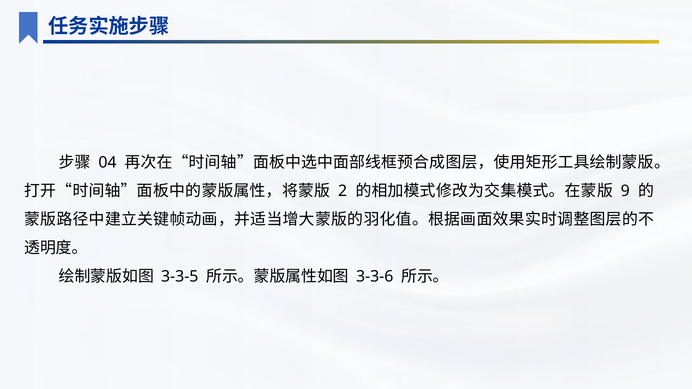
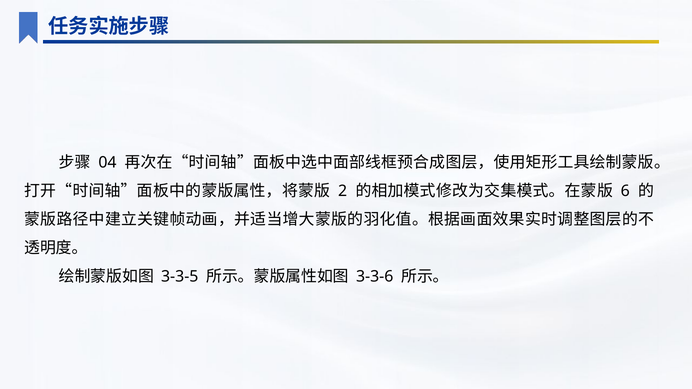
9: 9 -> 6
